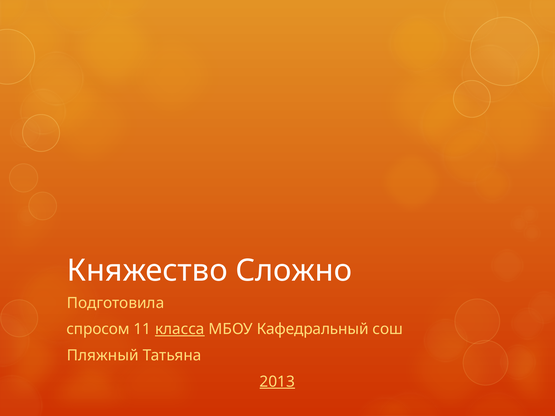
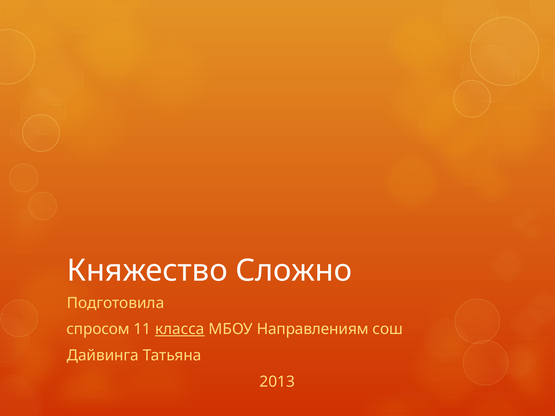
Кафедральный: Кафедральный -> Направлениям
Пляжный: Пляжный -> Дайвинга
2013 underline: present -> none
